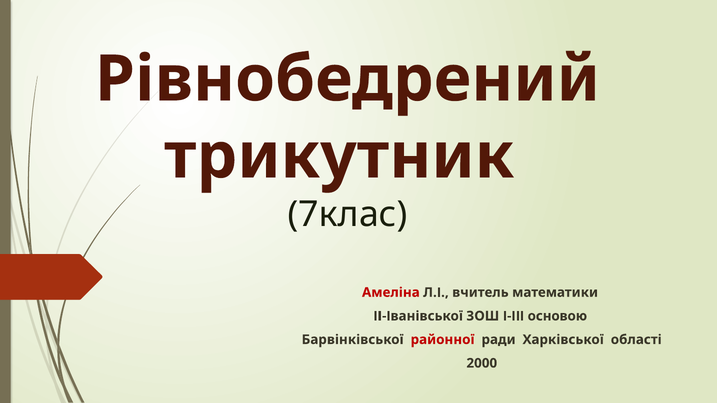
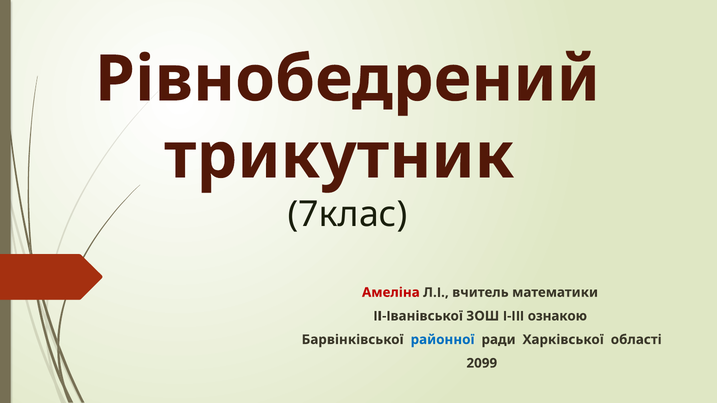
основою: основою -> ознакою
районної colour: red -> blue
2000: 2000 -> 2099
